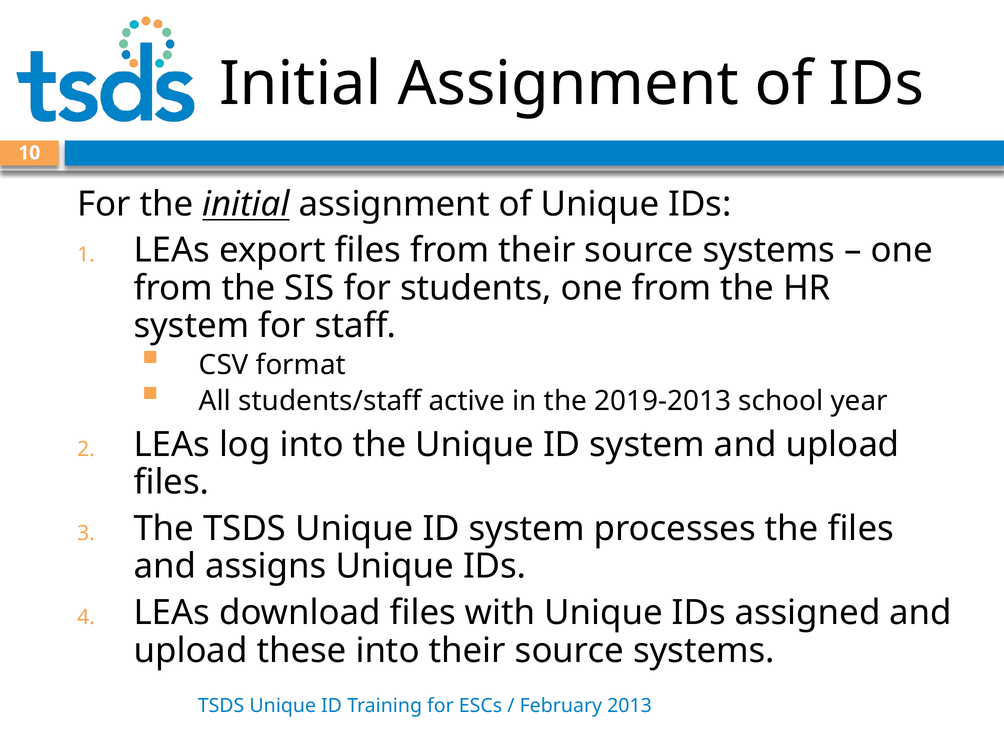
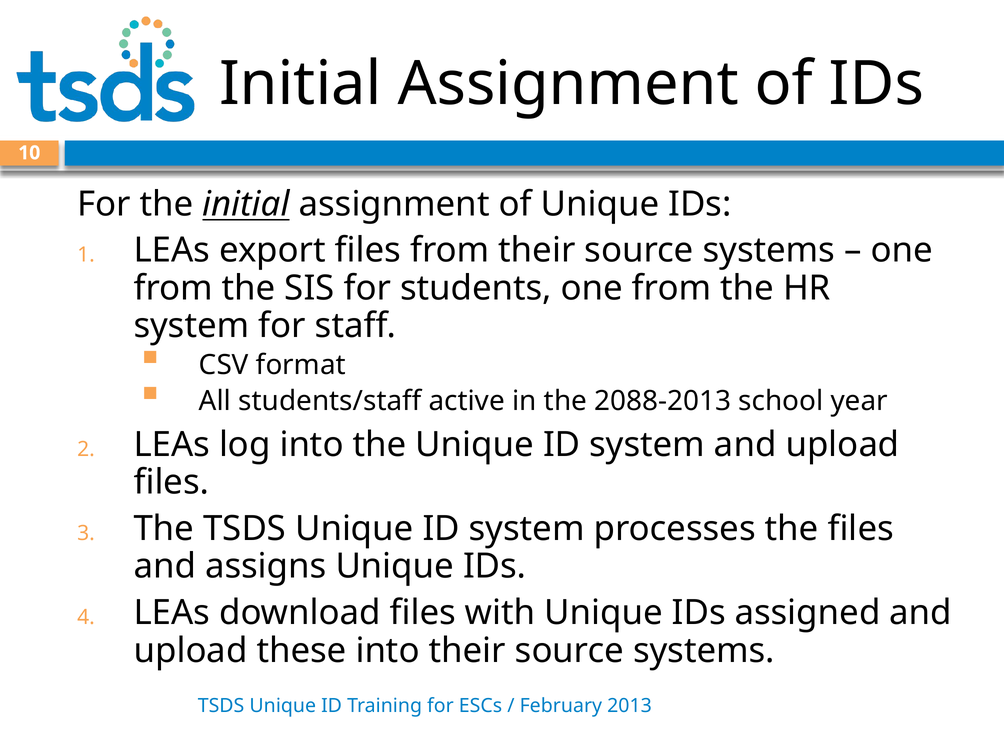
2019-2013: 2019-2013 -> 2088-2013
